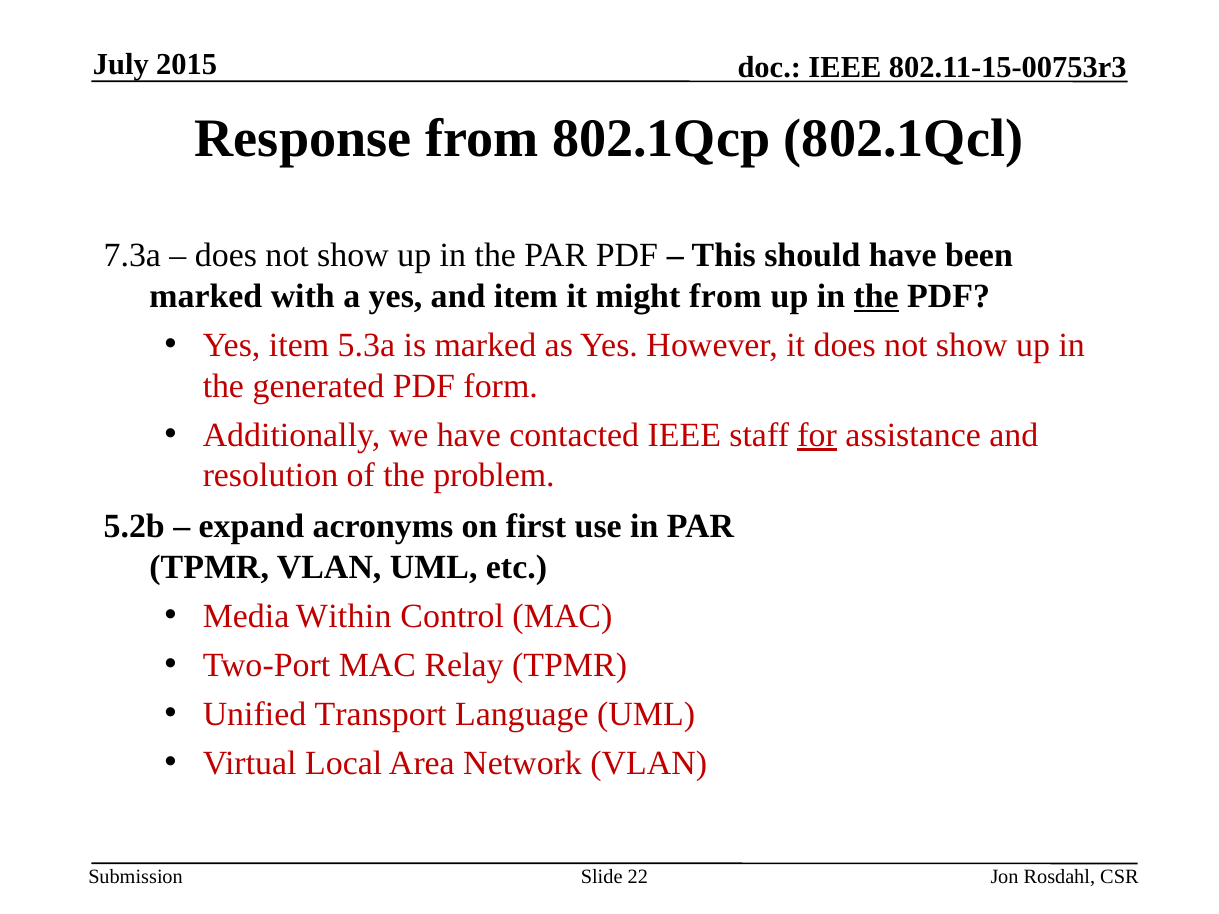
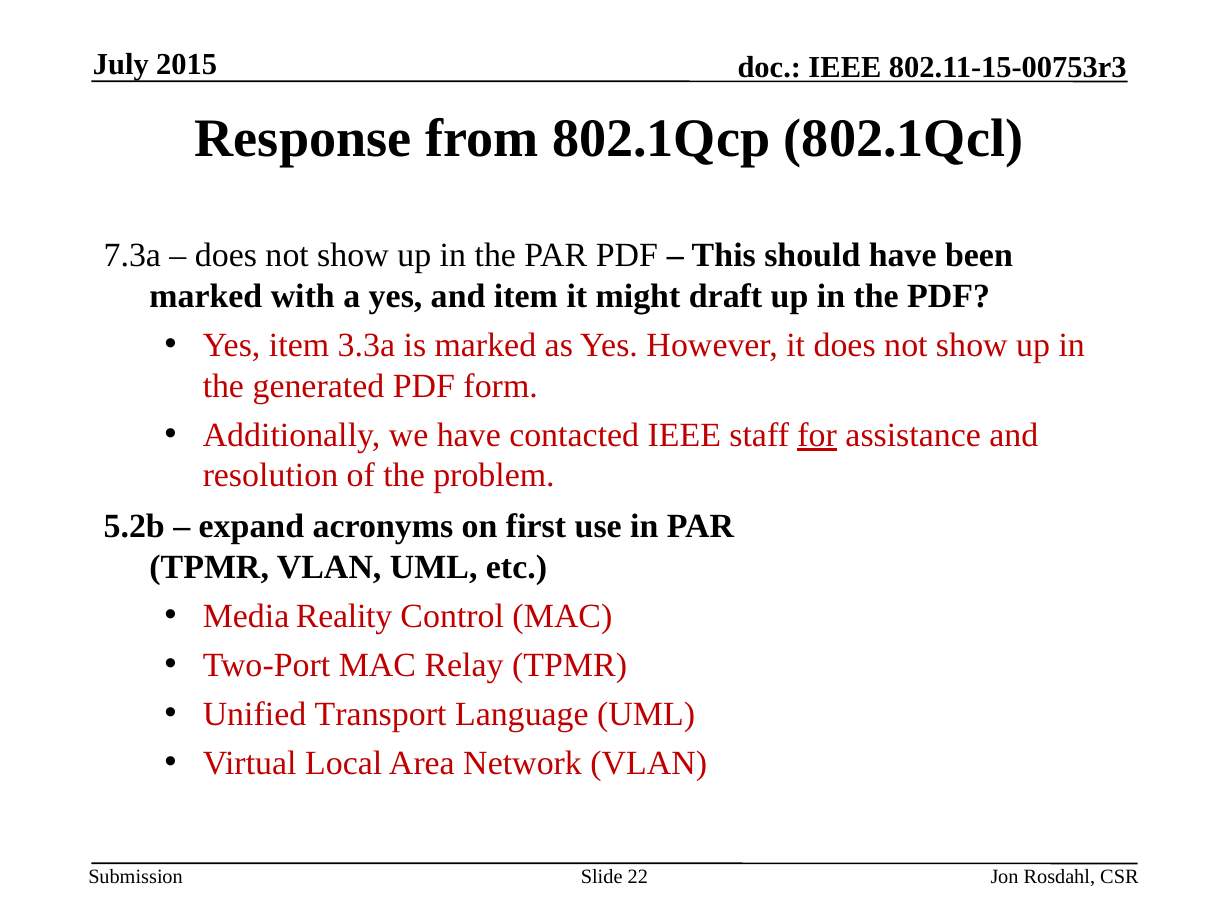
might from: from -> draft
the at (876, 296) underline: present -> none
5.3a: 5.3a -> 3.3a
Within: Within -> Reality
